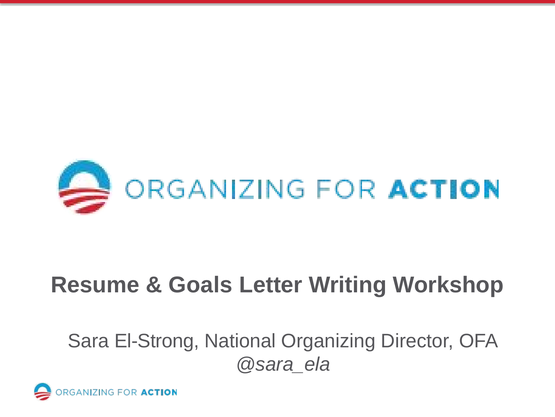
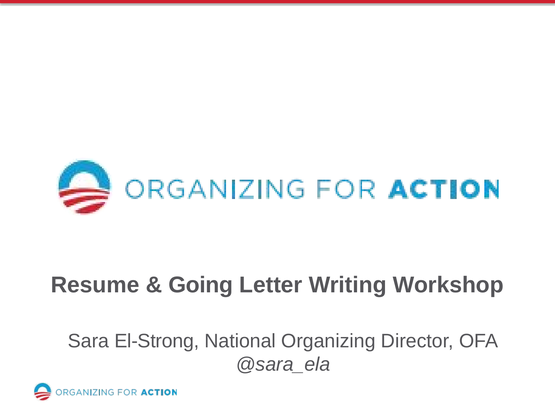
Goals: Goals -> Going
